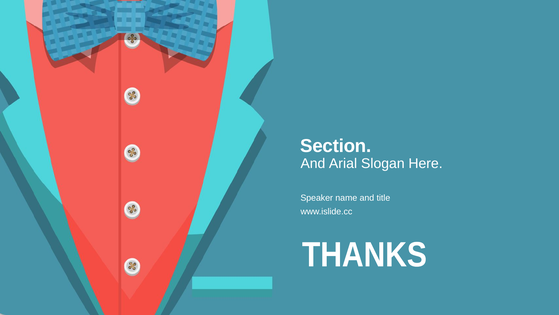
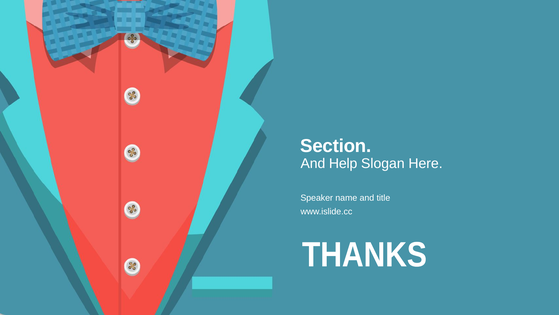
Arial: Arial -> Help
